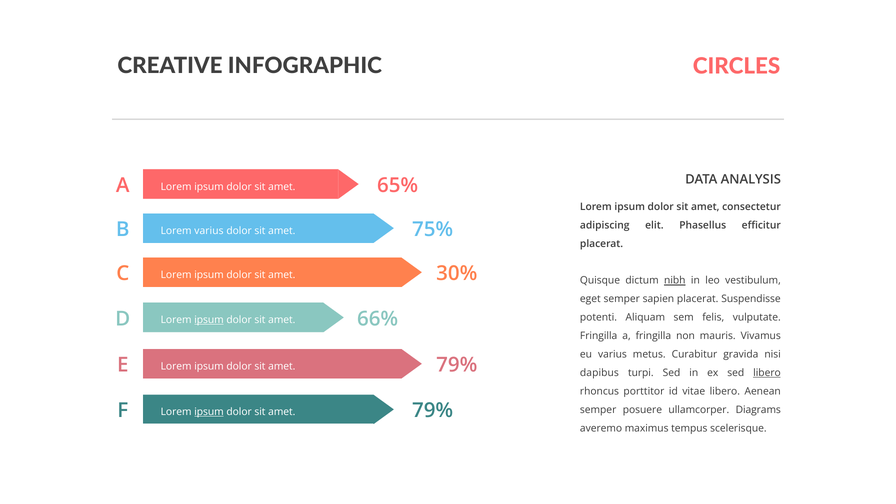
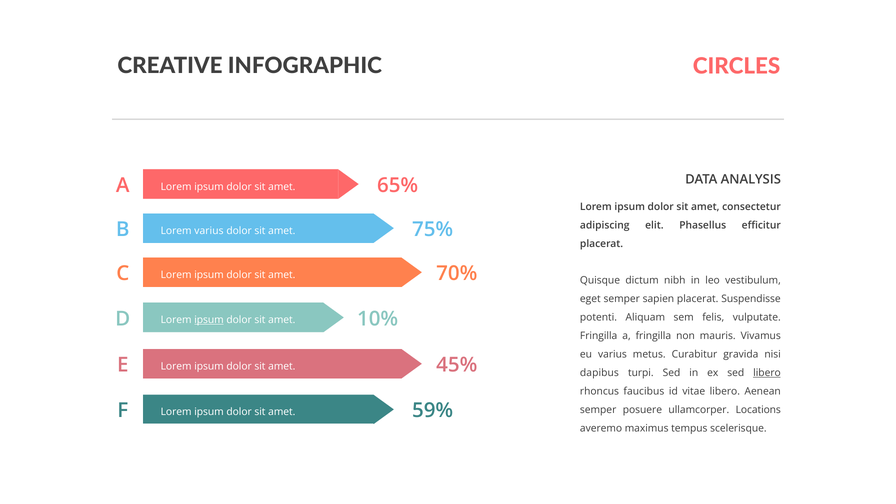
30%: 30% -> 70%
nibh underline: present -> none
66%: 66% -> 10%
79% at (457, 365): 79% -> 45%
porttitor: porttitor -> faucibus
ipsum at (209, 412) underline: present -> none
79% at (433, 411): 79% -> 59%
Diagrams: Diagrams -> Locations
